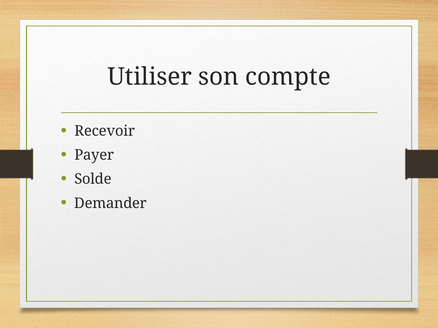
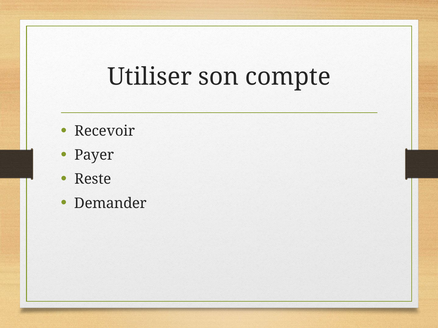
Solde: Solde -> Reste
